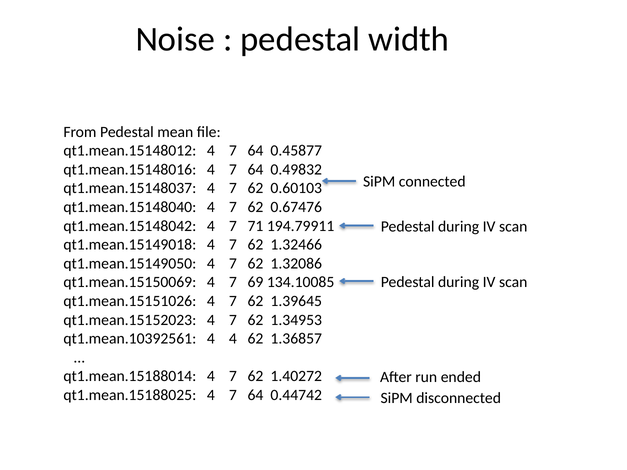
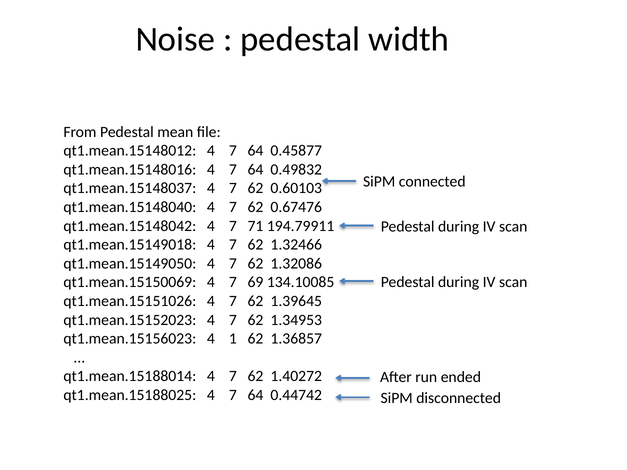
qt1.mean.10392561: qt1.mean.10392561 -> qt1.mean.15156023
4 4: 4 -> 1
